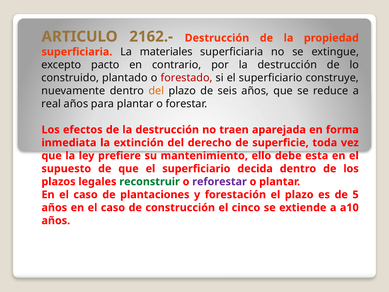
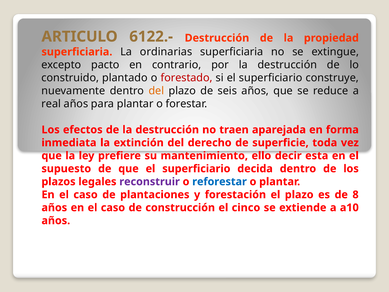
2162.-: 2162.- -> 6122.-
materiales: materiales -> ordinarias
debe: debe -> decir
reconstruir colour: green -> purple
reforestar colour: purple -> blue
5: 5 -> 8
